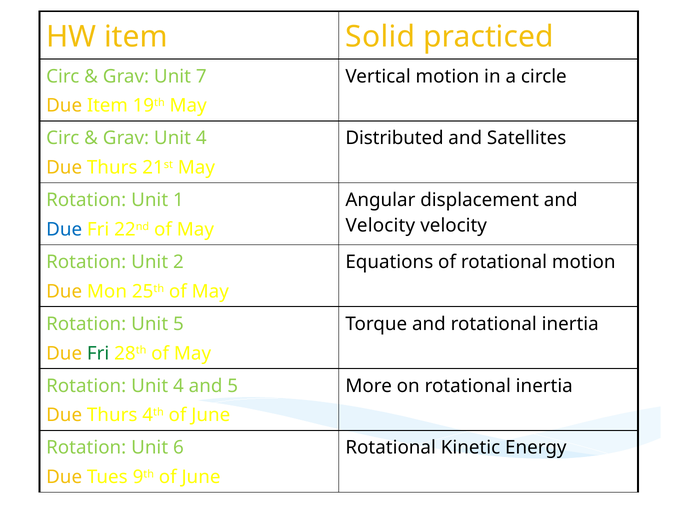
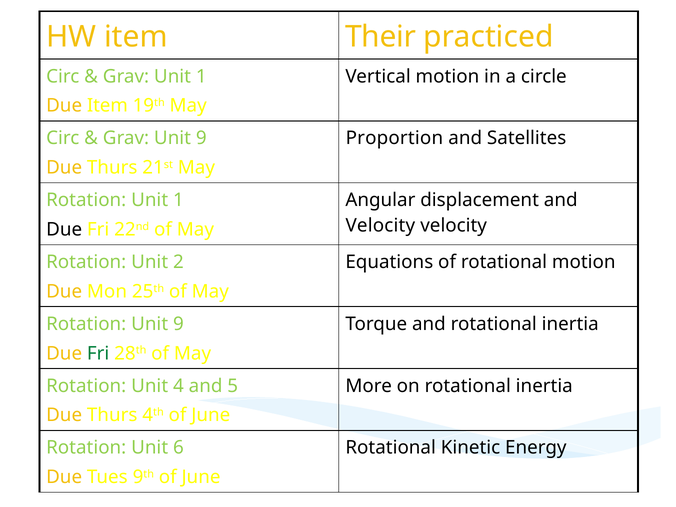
Solid: Solid -> Their
Grav Unit 7: 7 -> 1
Grav Unit 4: 4 -> 9
Distributed: Distributed -> Proportion
Due at (64, 230) colour: blue -> black
Rotation Unit 5: 5 -> 9
